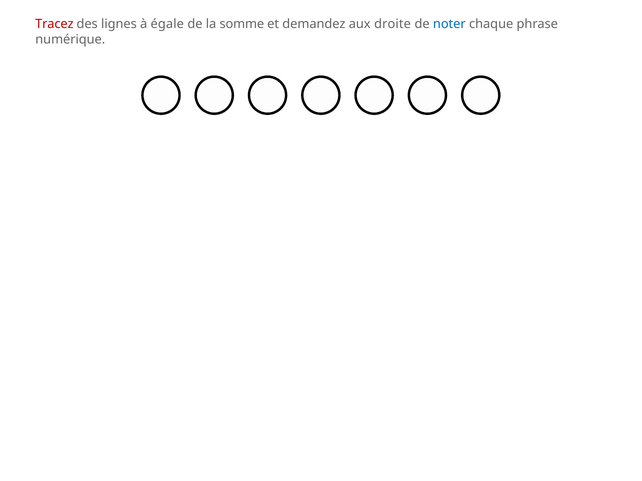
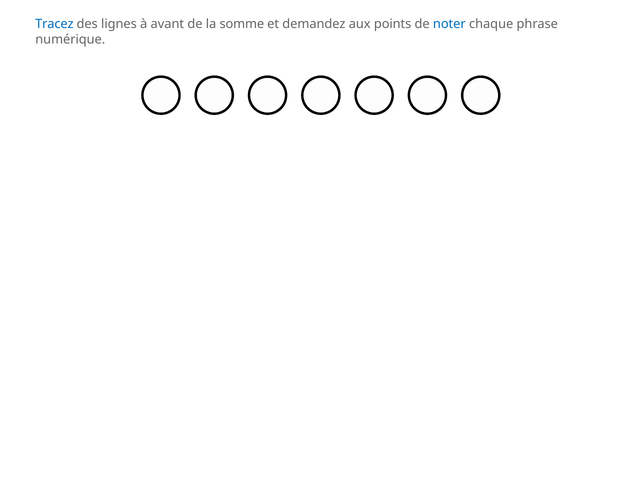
Tracez colour: red -> blue
égale: égale -> avant
droite: droite -> points
